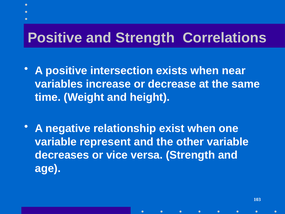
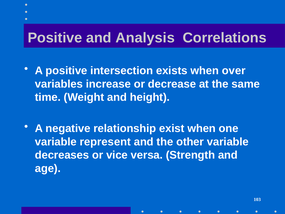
and Strength: Strength -> Analysis
near: near -> over
